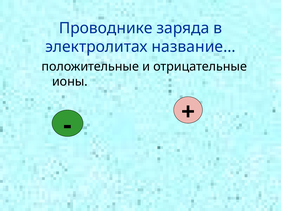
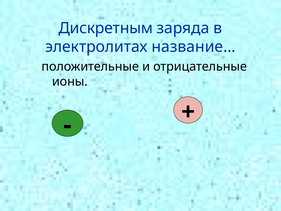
Проводнике: Проводнике -> Дискретным
